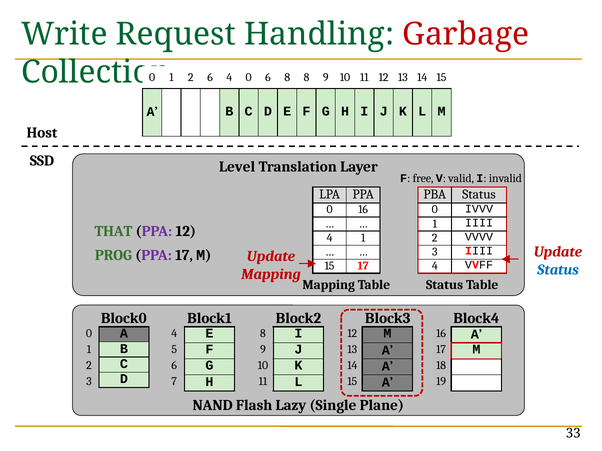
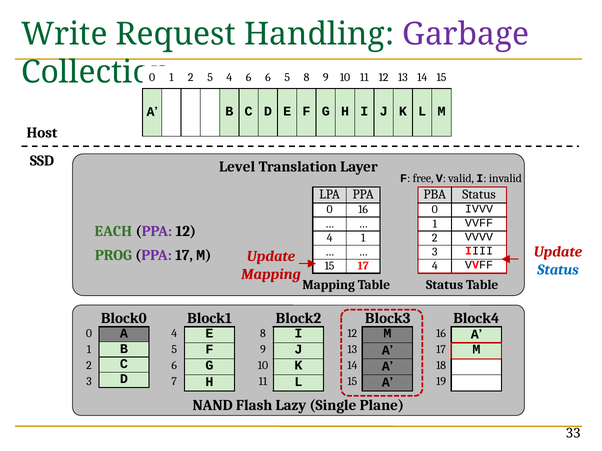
Garbage colour: red -> purple
2 6: 6 -> 5
4 0: 0 -> 6
6 8: 8 -> 5
1 IIII: IIII -> VVFF
THAT: THAT -> EACH
